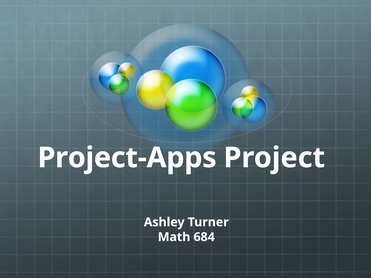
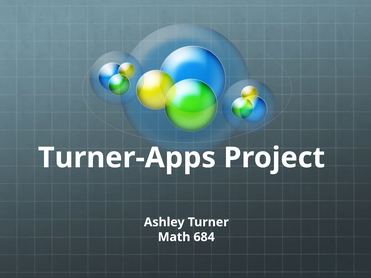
Project-Apps: Project-Apps -> Turner-Apps
